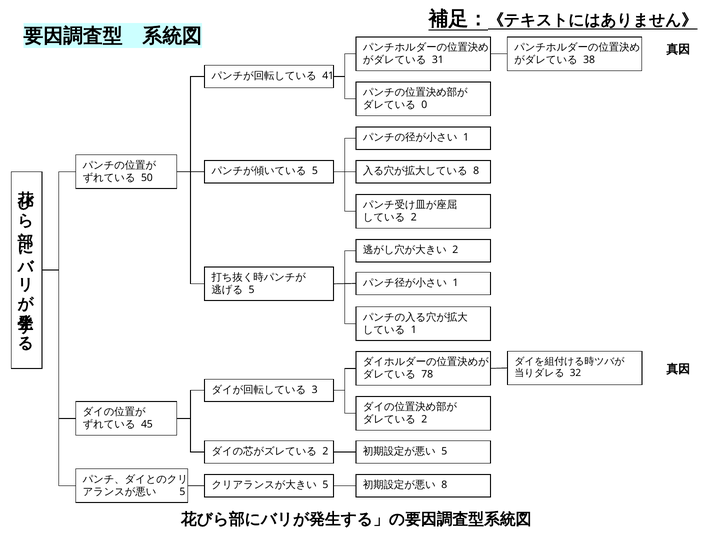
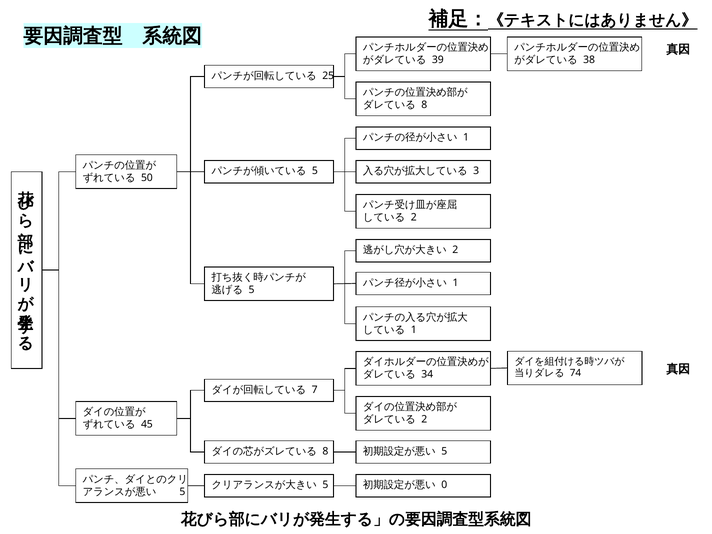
31: 31 -> 39
41: 41 -> 25
0 at (424, 105): 0 -> 8
8 at (476, 171): 8 -> 3
32: 32 -> 74
78: 78 -> 34
3: 3 -> 7
2 at (325, 451): 2 -> 8
8 at (444, 485): 8 -> 0
